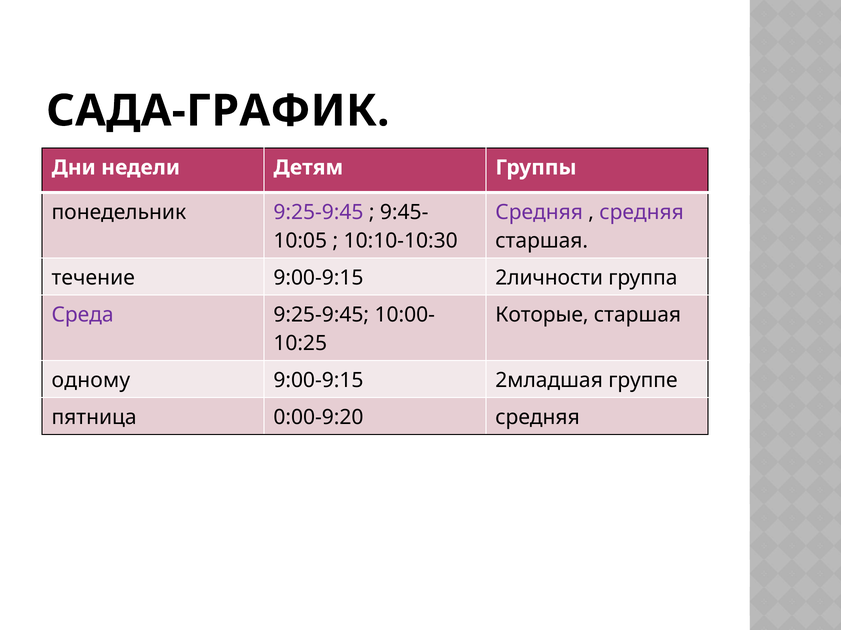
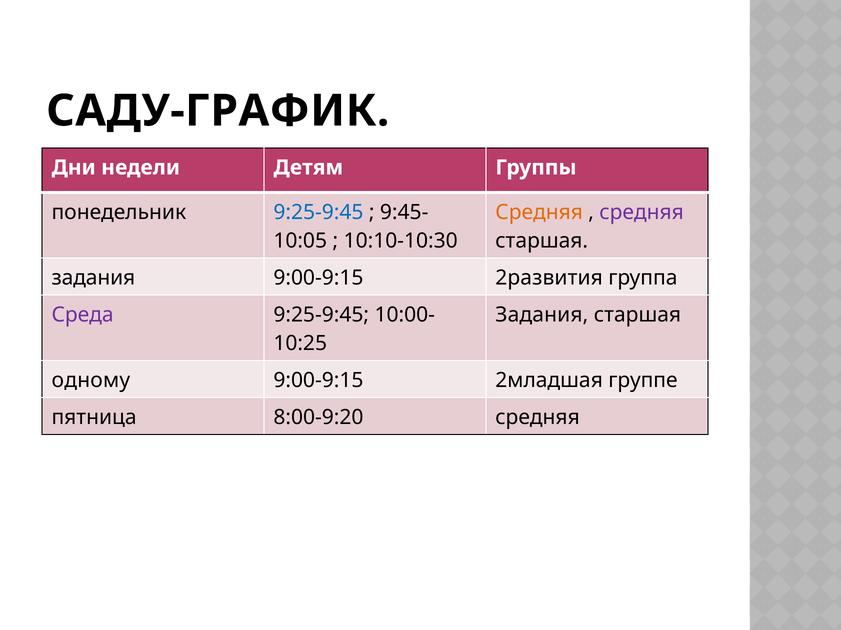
САДА-ГРАФИК: САДА-ГРАФИК -> САДУ-ГРАФИК
9:25-9:45 at (318, 212) colour: purple -> blue
Средняя at (539, 212) colour: purple -> orange
течение at (93, 278): течение -> задания
2личности: 2личности -> 2развития
Которые at (542, 315): Которые -> Задания
0:00-9:20: 0:00-9:20 -> 8:00-9:20
